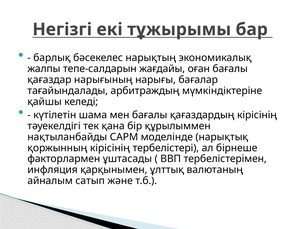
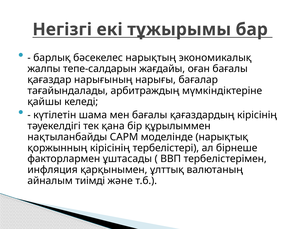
сатып: сатып -> тиімді
